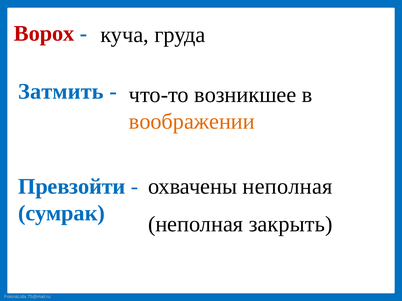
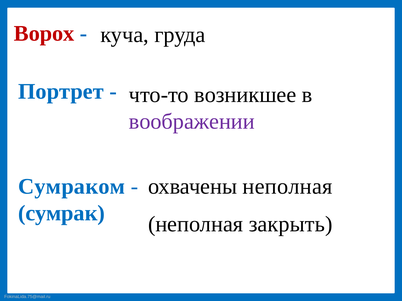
Затмить: Затмить -> Портрет
воображении colour: orange -> purple
Превзойти: Превзойти -> Сумраком
